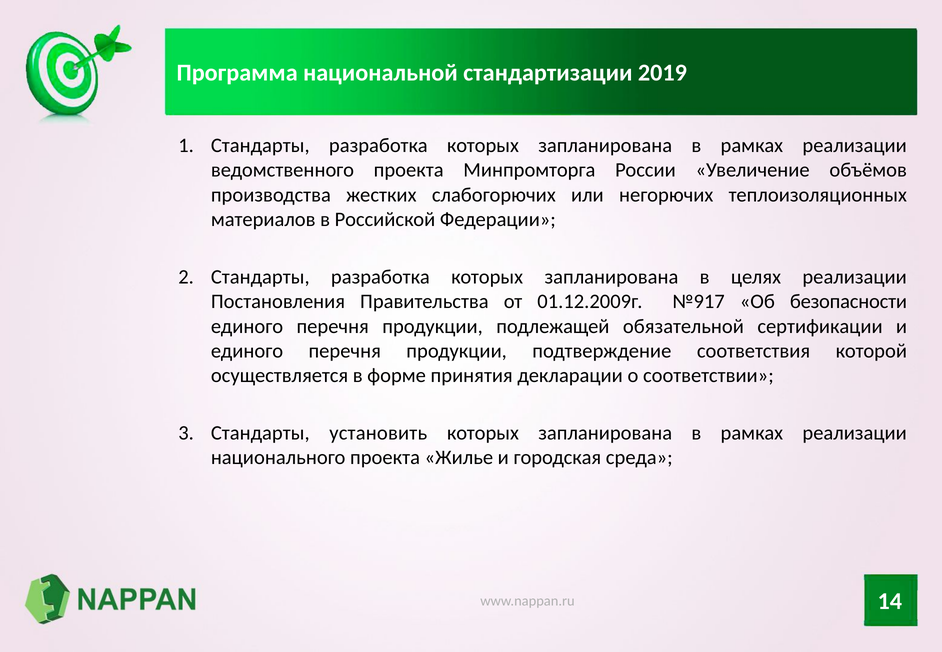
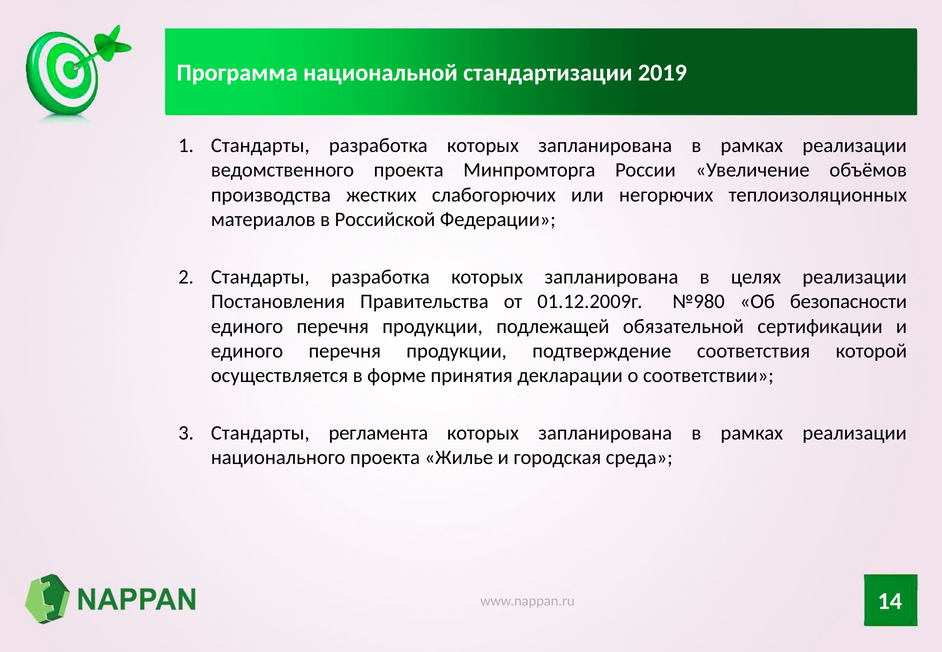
№917: №917 -> №980
установить: установить -> регламента
